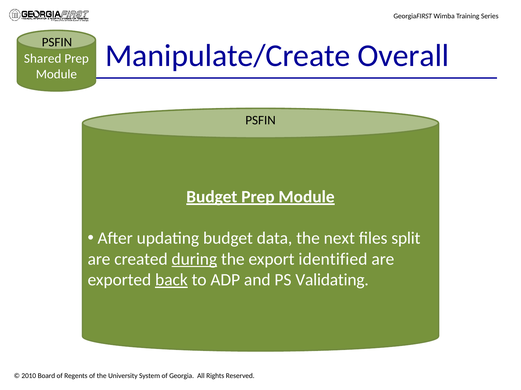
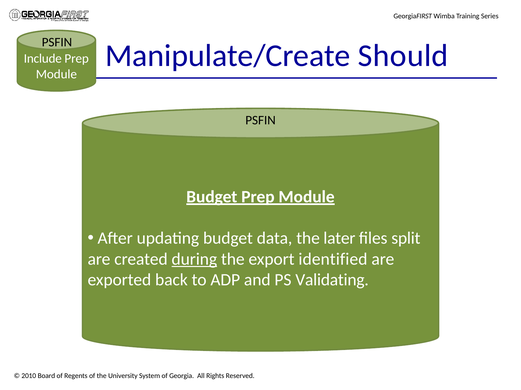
Overall: Overall -> Should
Shared: Shared -> Include
next: next -> later
back underline: present -> none
